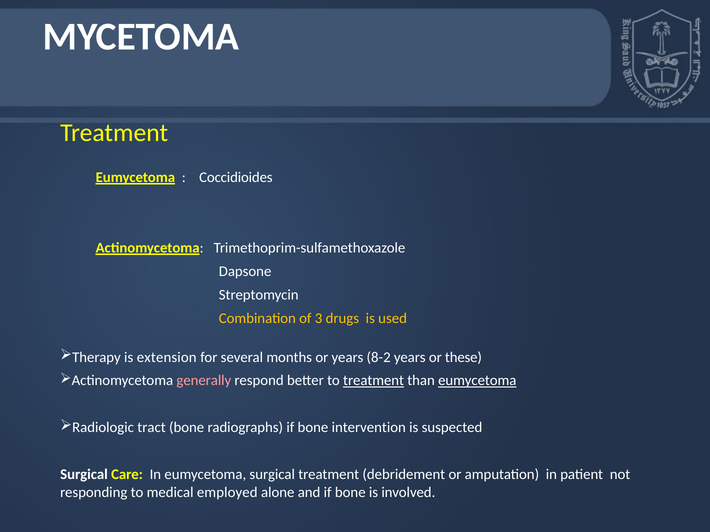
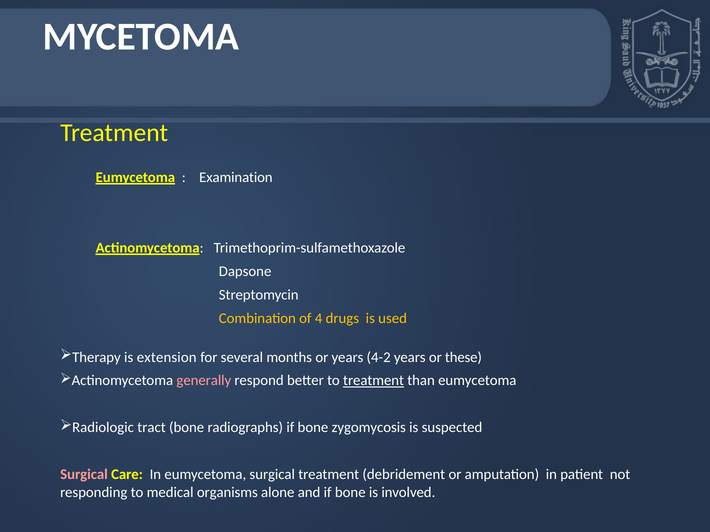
Coccidioides: Coccidioides -> Examination
3: 3 -> 4
8-2: 8-2 -> 4-2
eumycetoma at (477, 381) underline: present -> none
intervention: intervention -> zygomycosis
Surgical at (84, 475) colour: white -> pink
employed: employed -> organisms
